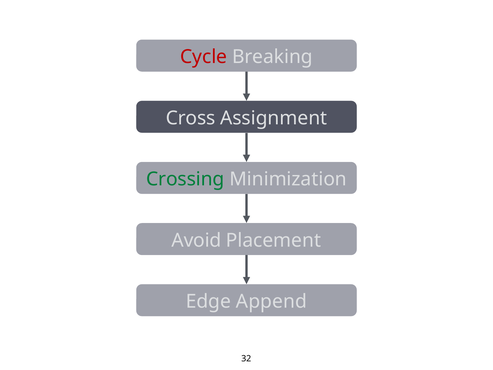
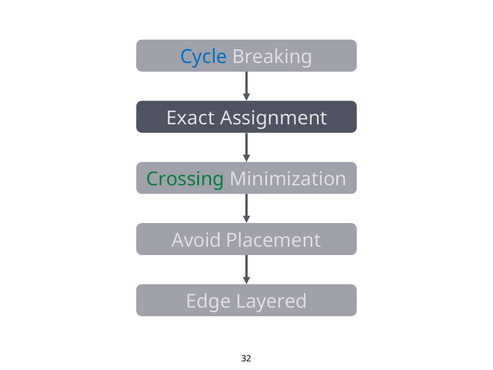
Cycle colour: red -> blue
Cross: Cross -> Exact
Append: Append -> Layered
